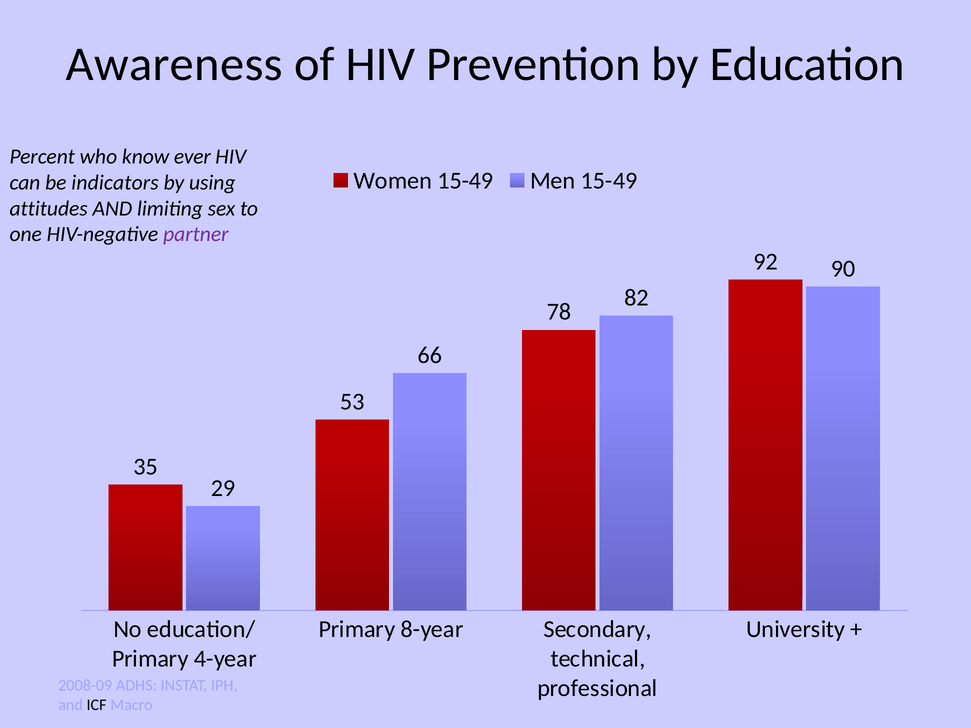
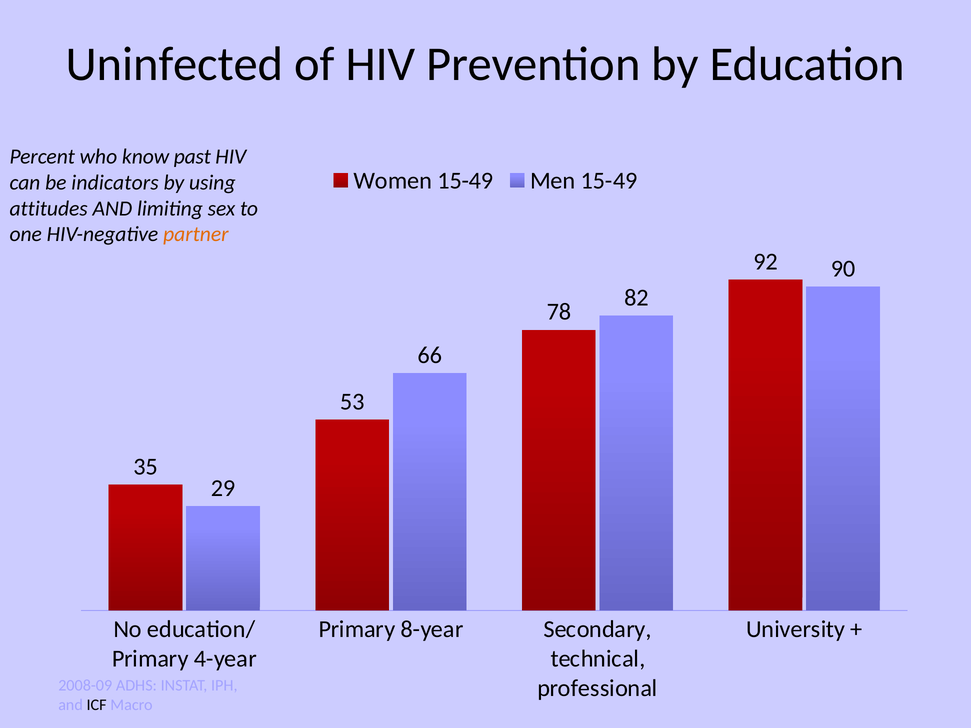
Awareness: Awareness -> Uninfected
ever: ever -> past
partner colour: purple -> orange
